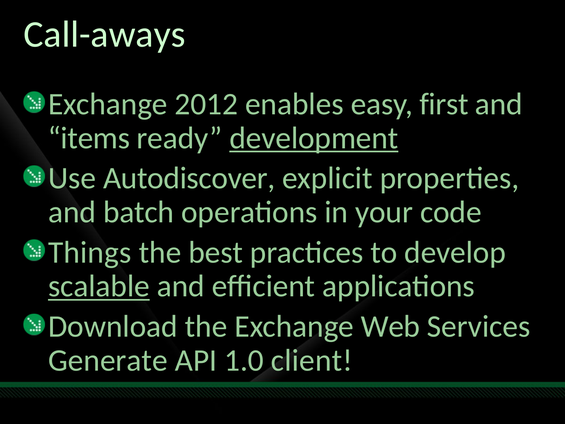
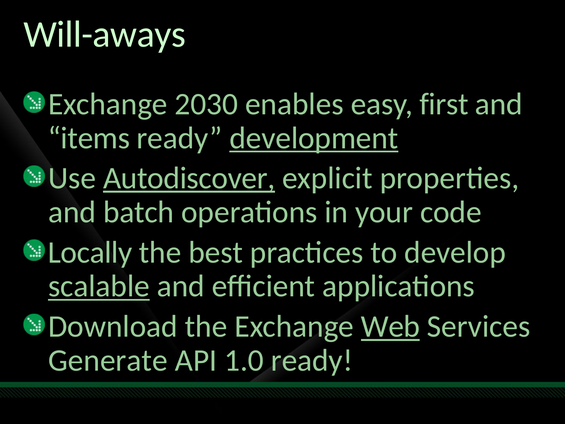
Call-aways: Call-aways -> Will-aways
2012: 2012 -> 2030
Autodiscover underline: none -> present
Things: Things -> Locally
Web underline: none -> present
1.0 client: client -> ready
